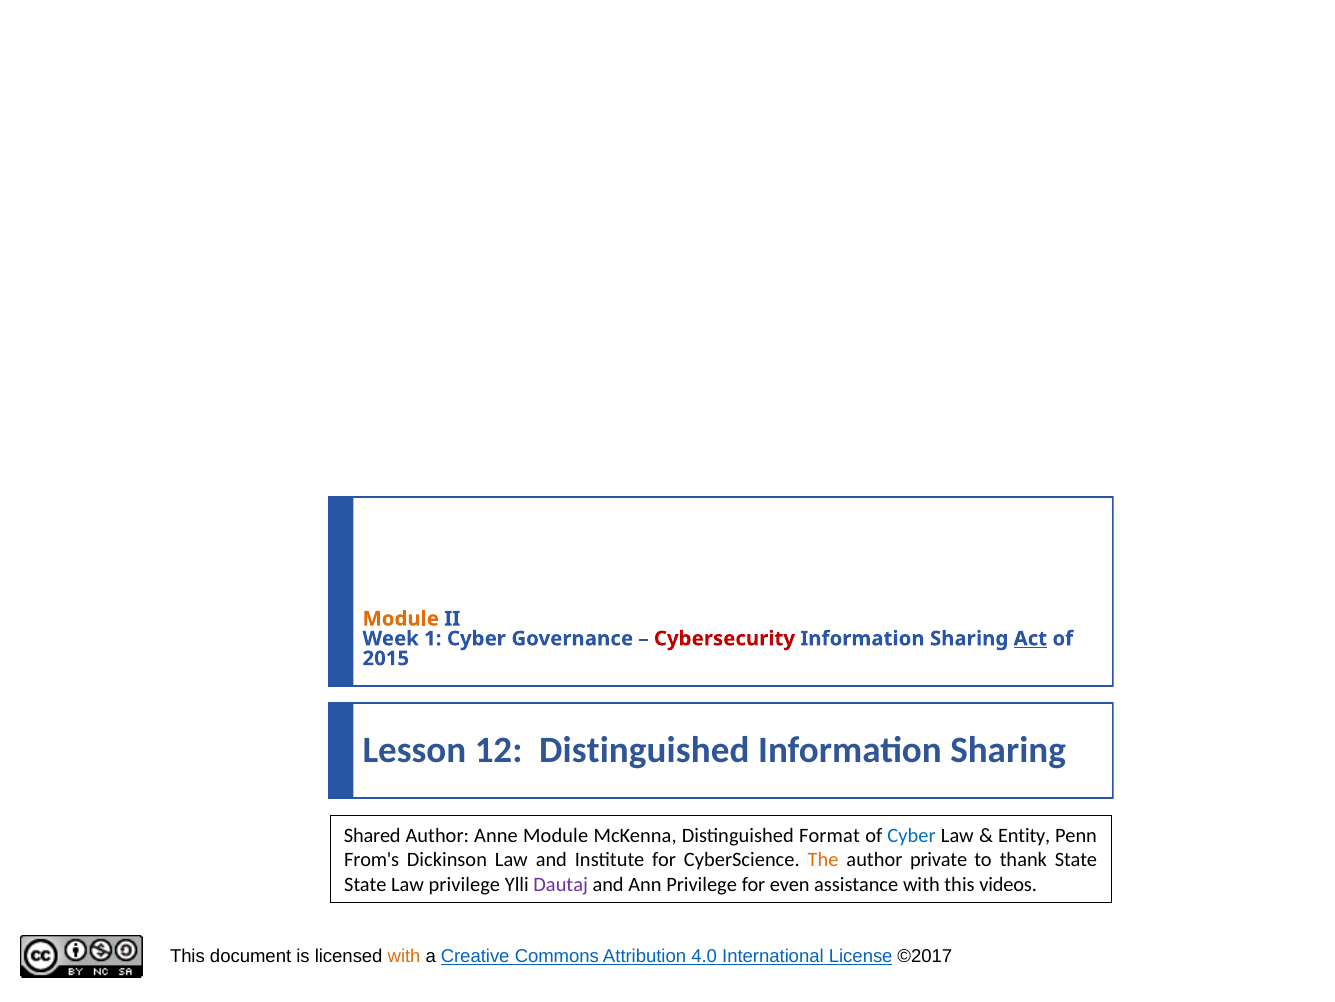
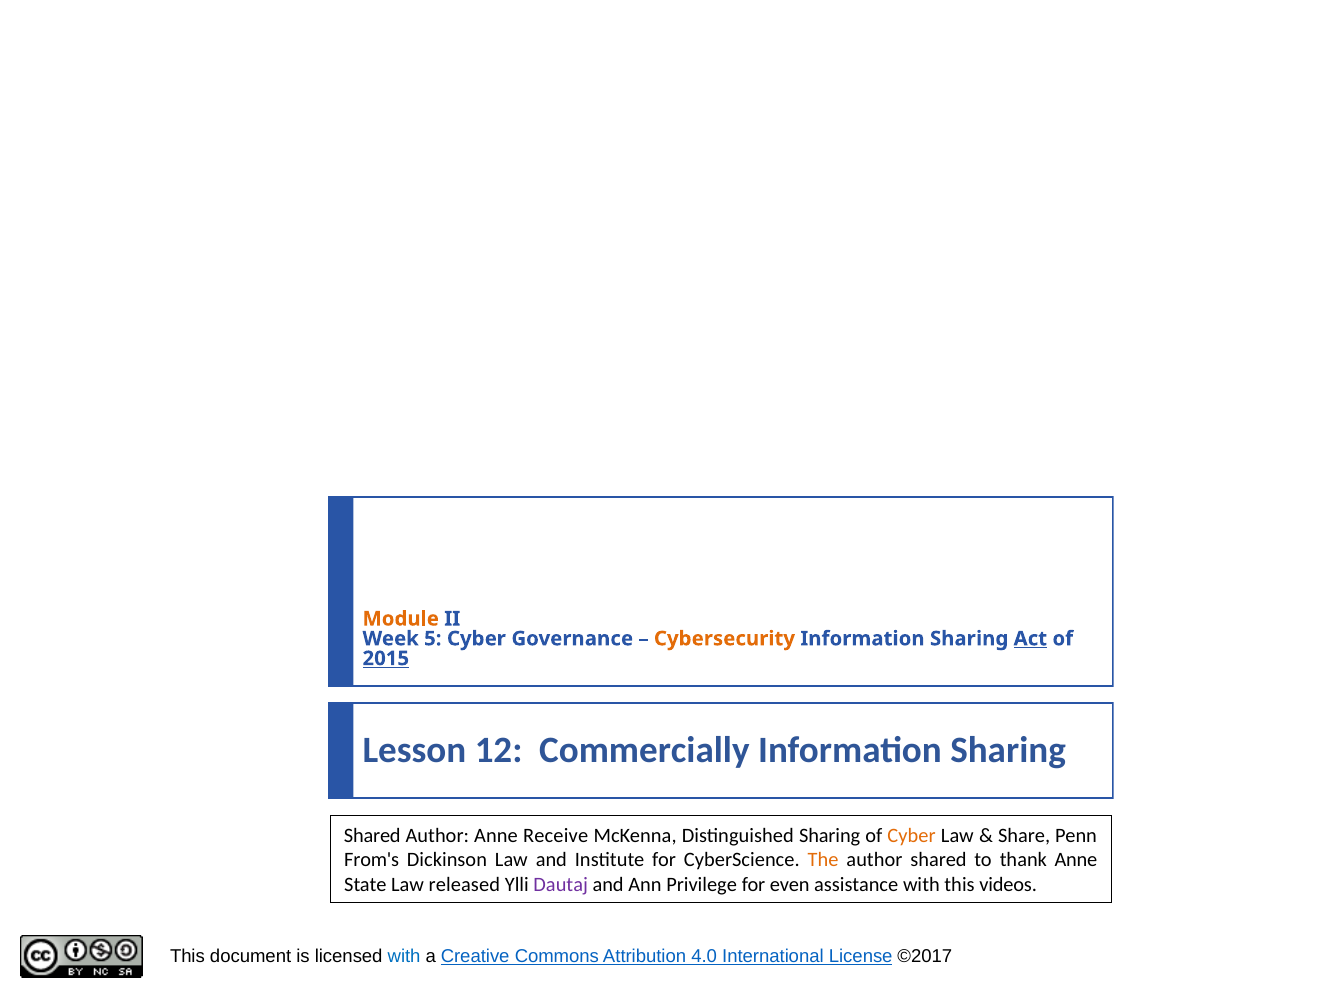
1: 1 -> 5
Cybersecurity colour: red -> orange
2015 underline: none -> present
12 Distinguished: Distinguished -> Commercially
Anne Module: Module -> Receive
Distinguished Format: Format -> Sharing
Cyber at (912, 835) colour: blue -> orange
Entity: Entity -> Share
author private: private -> shared
thank State: State -> Anne
Law privilege: privilege -> released
with at (404, 956) colour: orange -> blue
